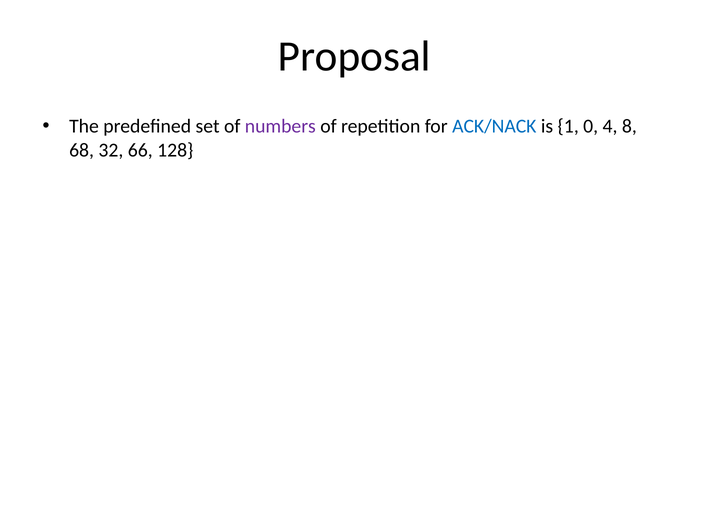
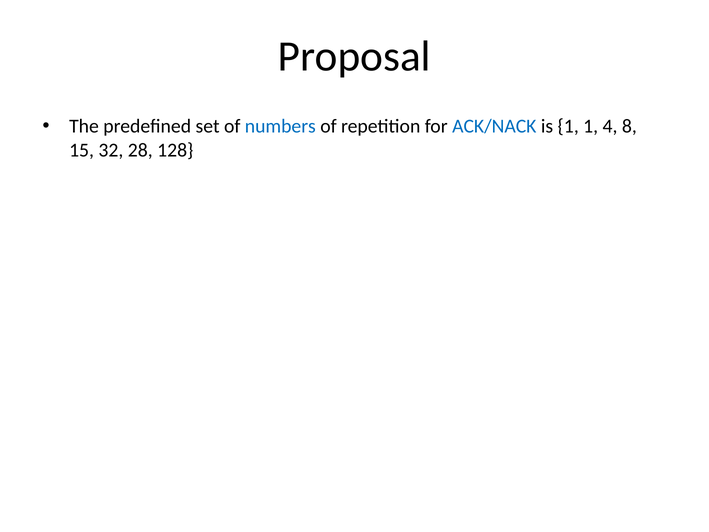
numbers colour: purple -> blue
1 0: 0 -> 1
68: 68 -> 15
66: 66 -> 28
